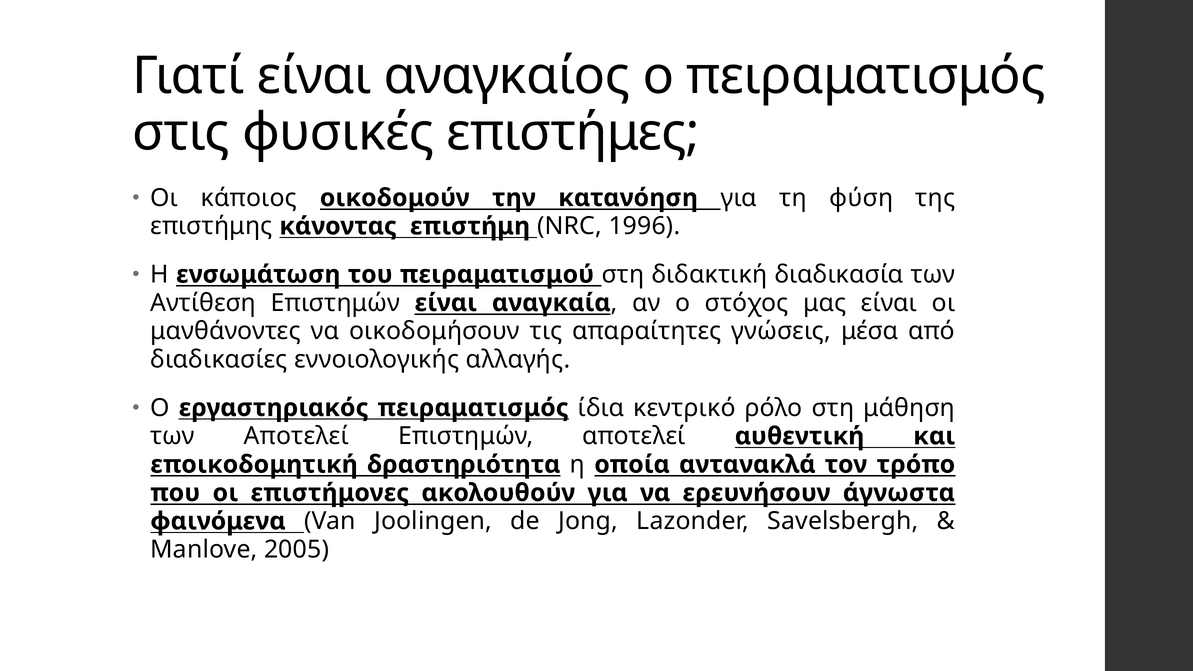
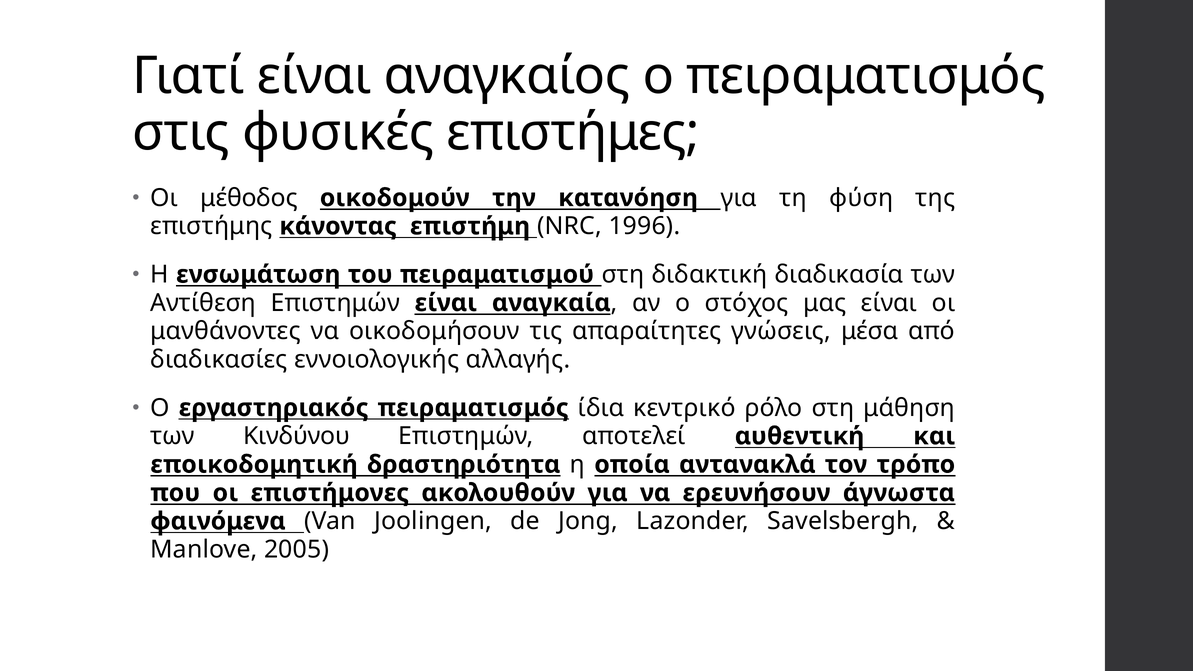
κάποιος: κάποιος -> μέθοδος
των Αποτελεί: Αποτελεί -> Κινδύνου
